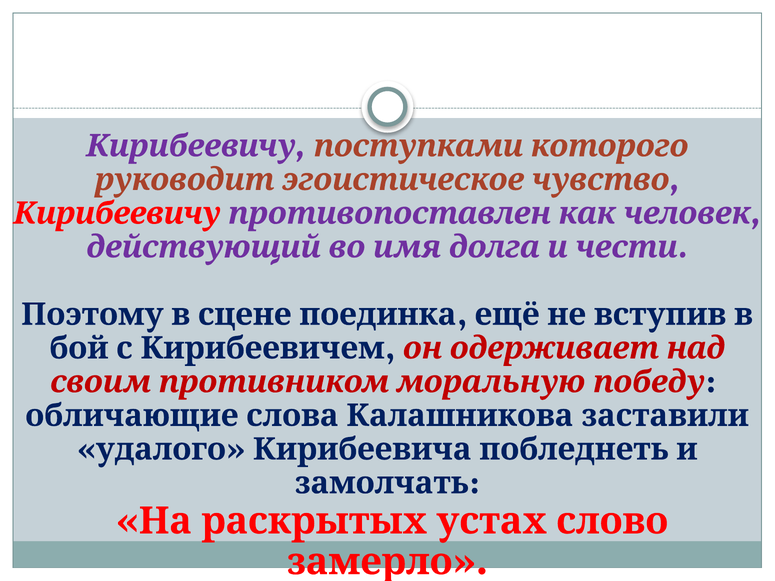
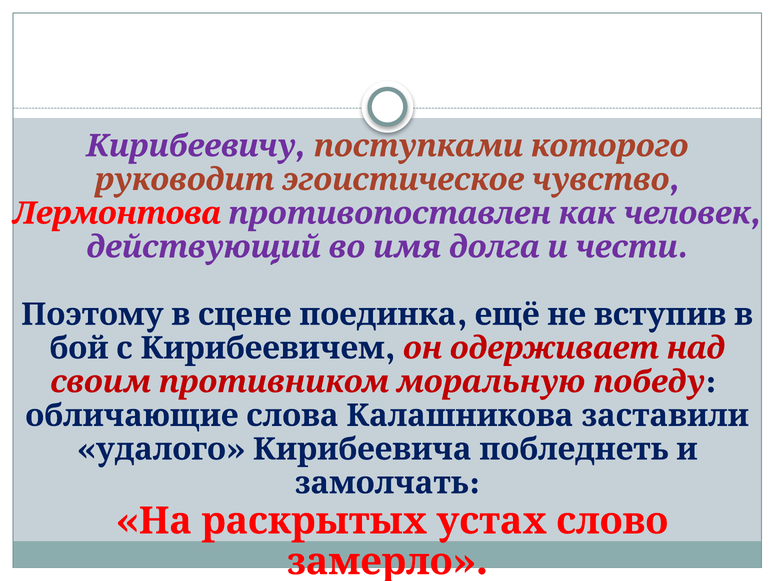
Кирибеевичу at (117, 213): Кирибеевичу -> Лермонтова
